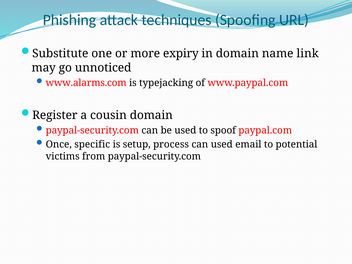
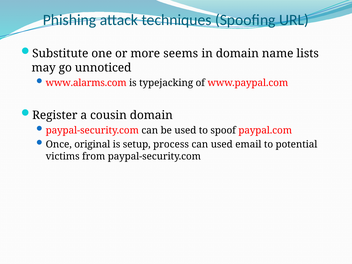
expiry: expiry -> seems
link: link -> lists
specific: specific -> original
